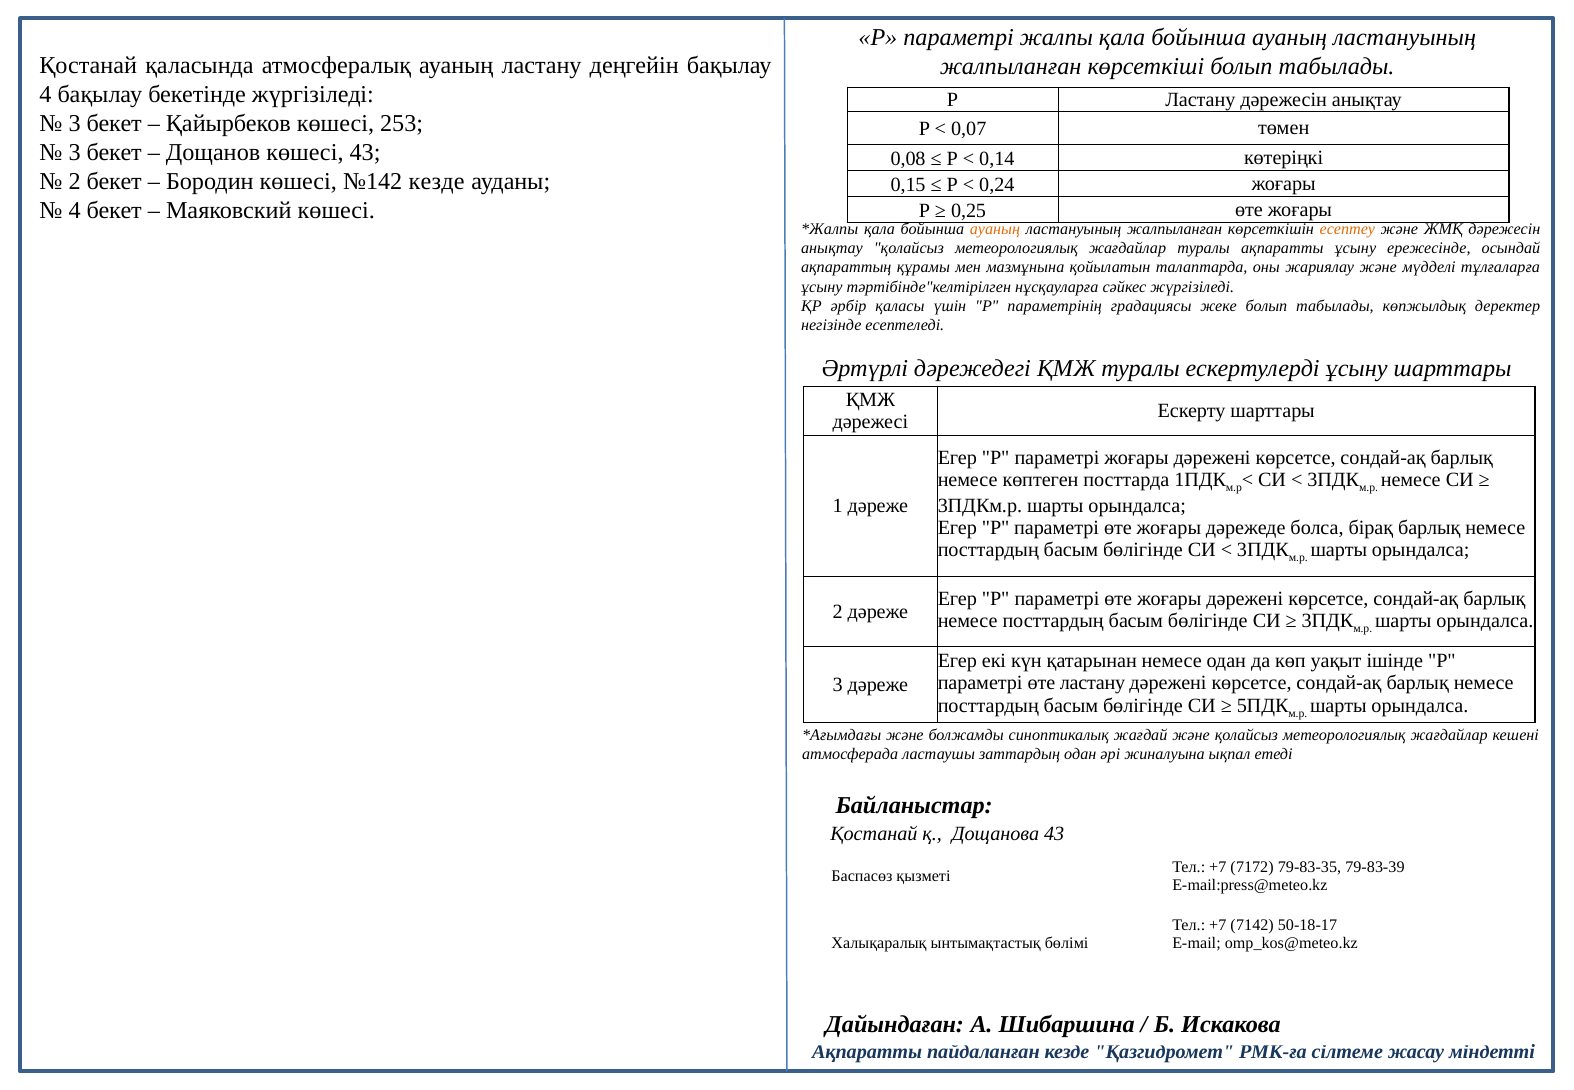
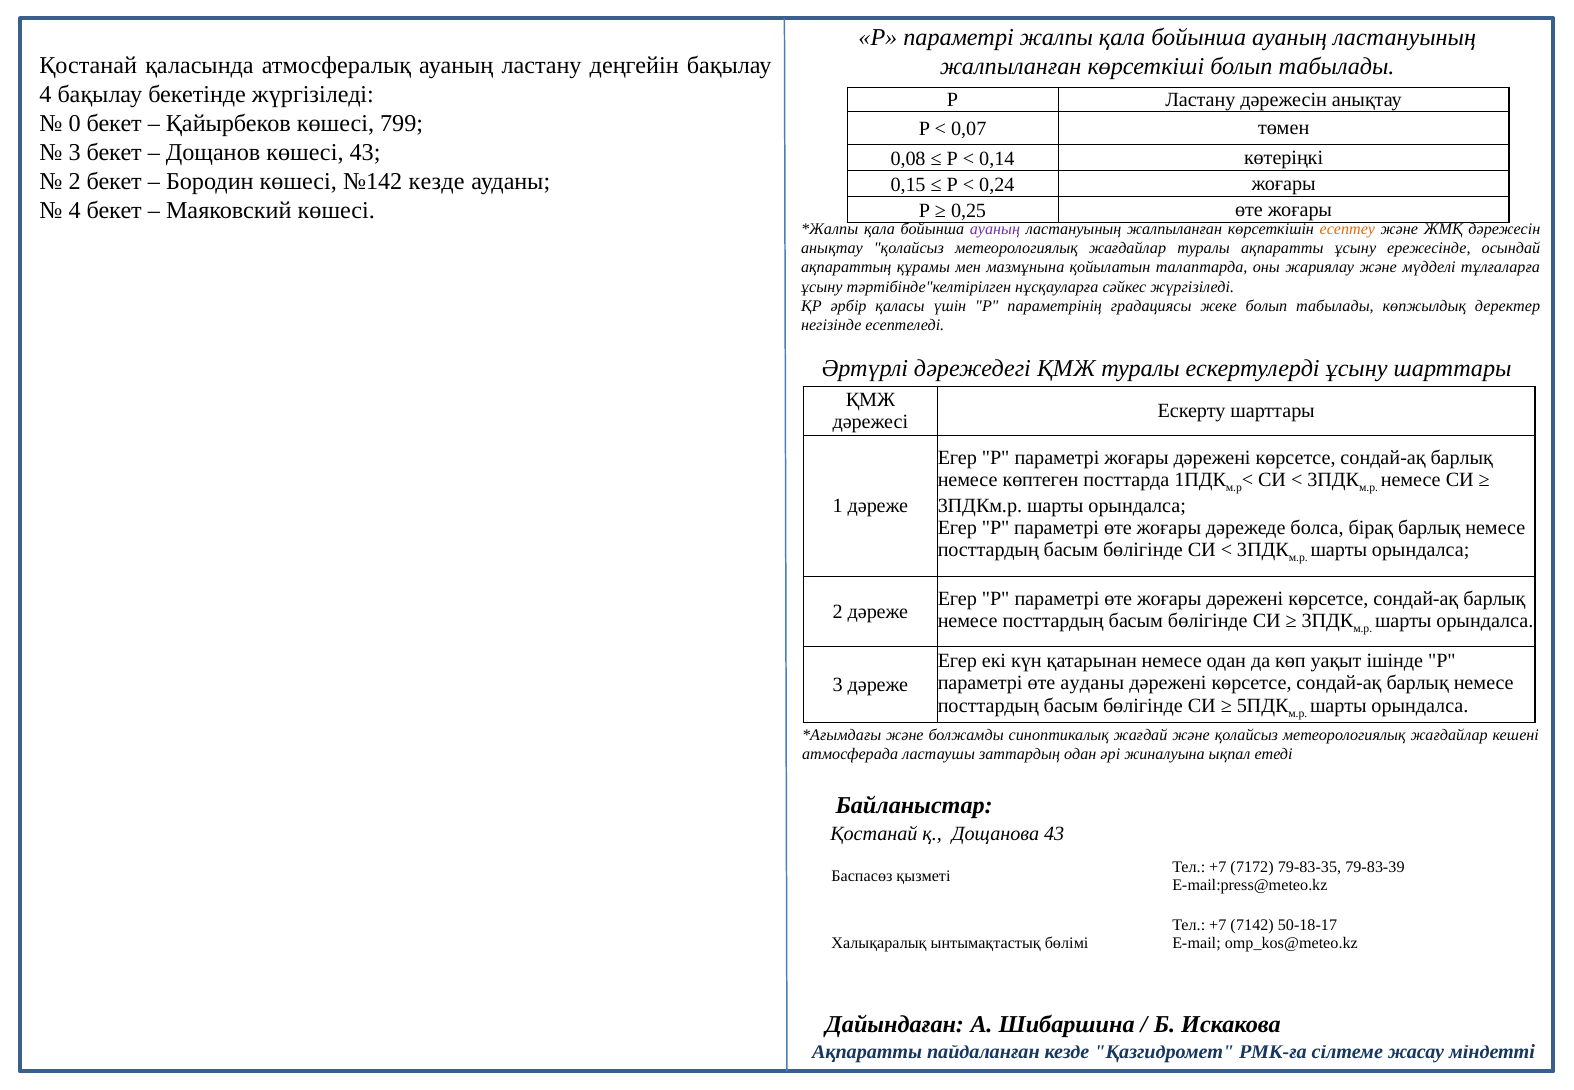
3 at (75, 124): 3 -> 0
253: 253 -> 799
ауаның at (995, 229) colour: orange -> purple
өте ластану: ластану -> ауданы
